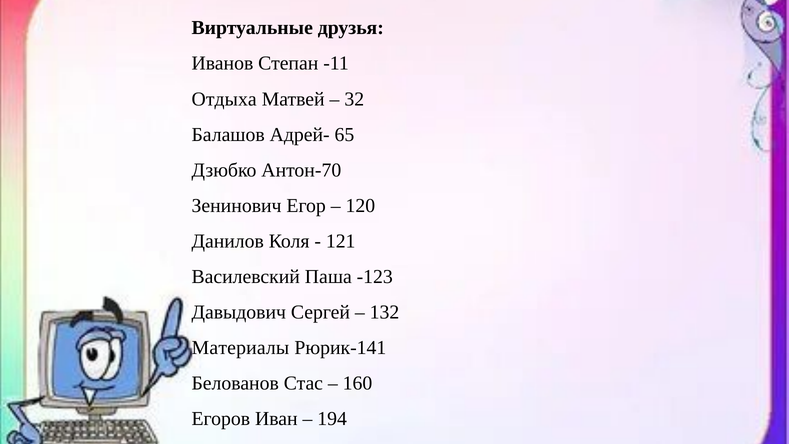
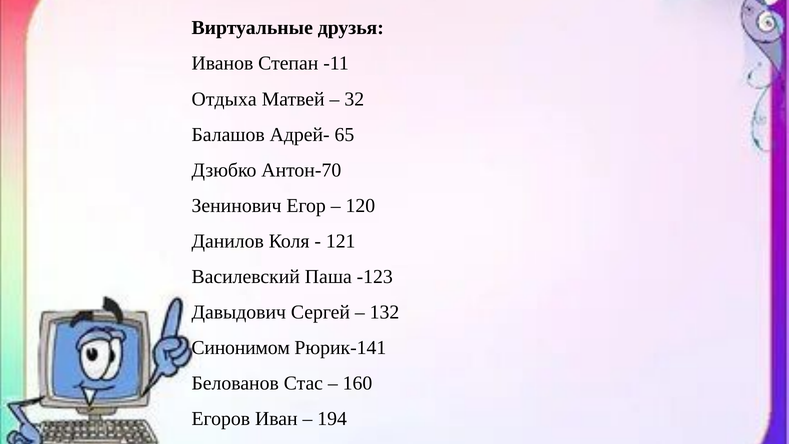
Материалы: Материалы -> Синонимом
